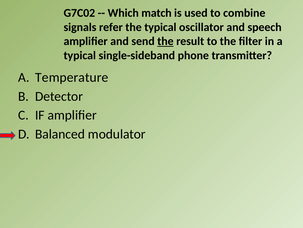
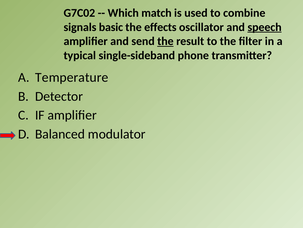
refer: refer -> basic
the typical: typical -> effects
speech underline: none -> present
